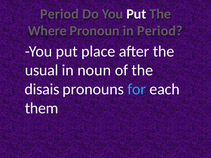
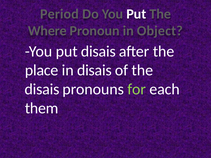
in Period: Period -> Object
put place: place -> disais
usual: usual -> place
in noun: noun -> disais
for colour: light blue -> light green
